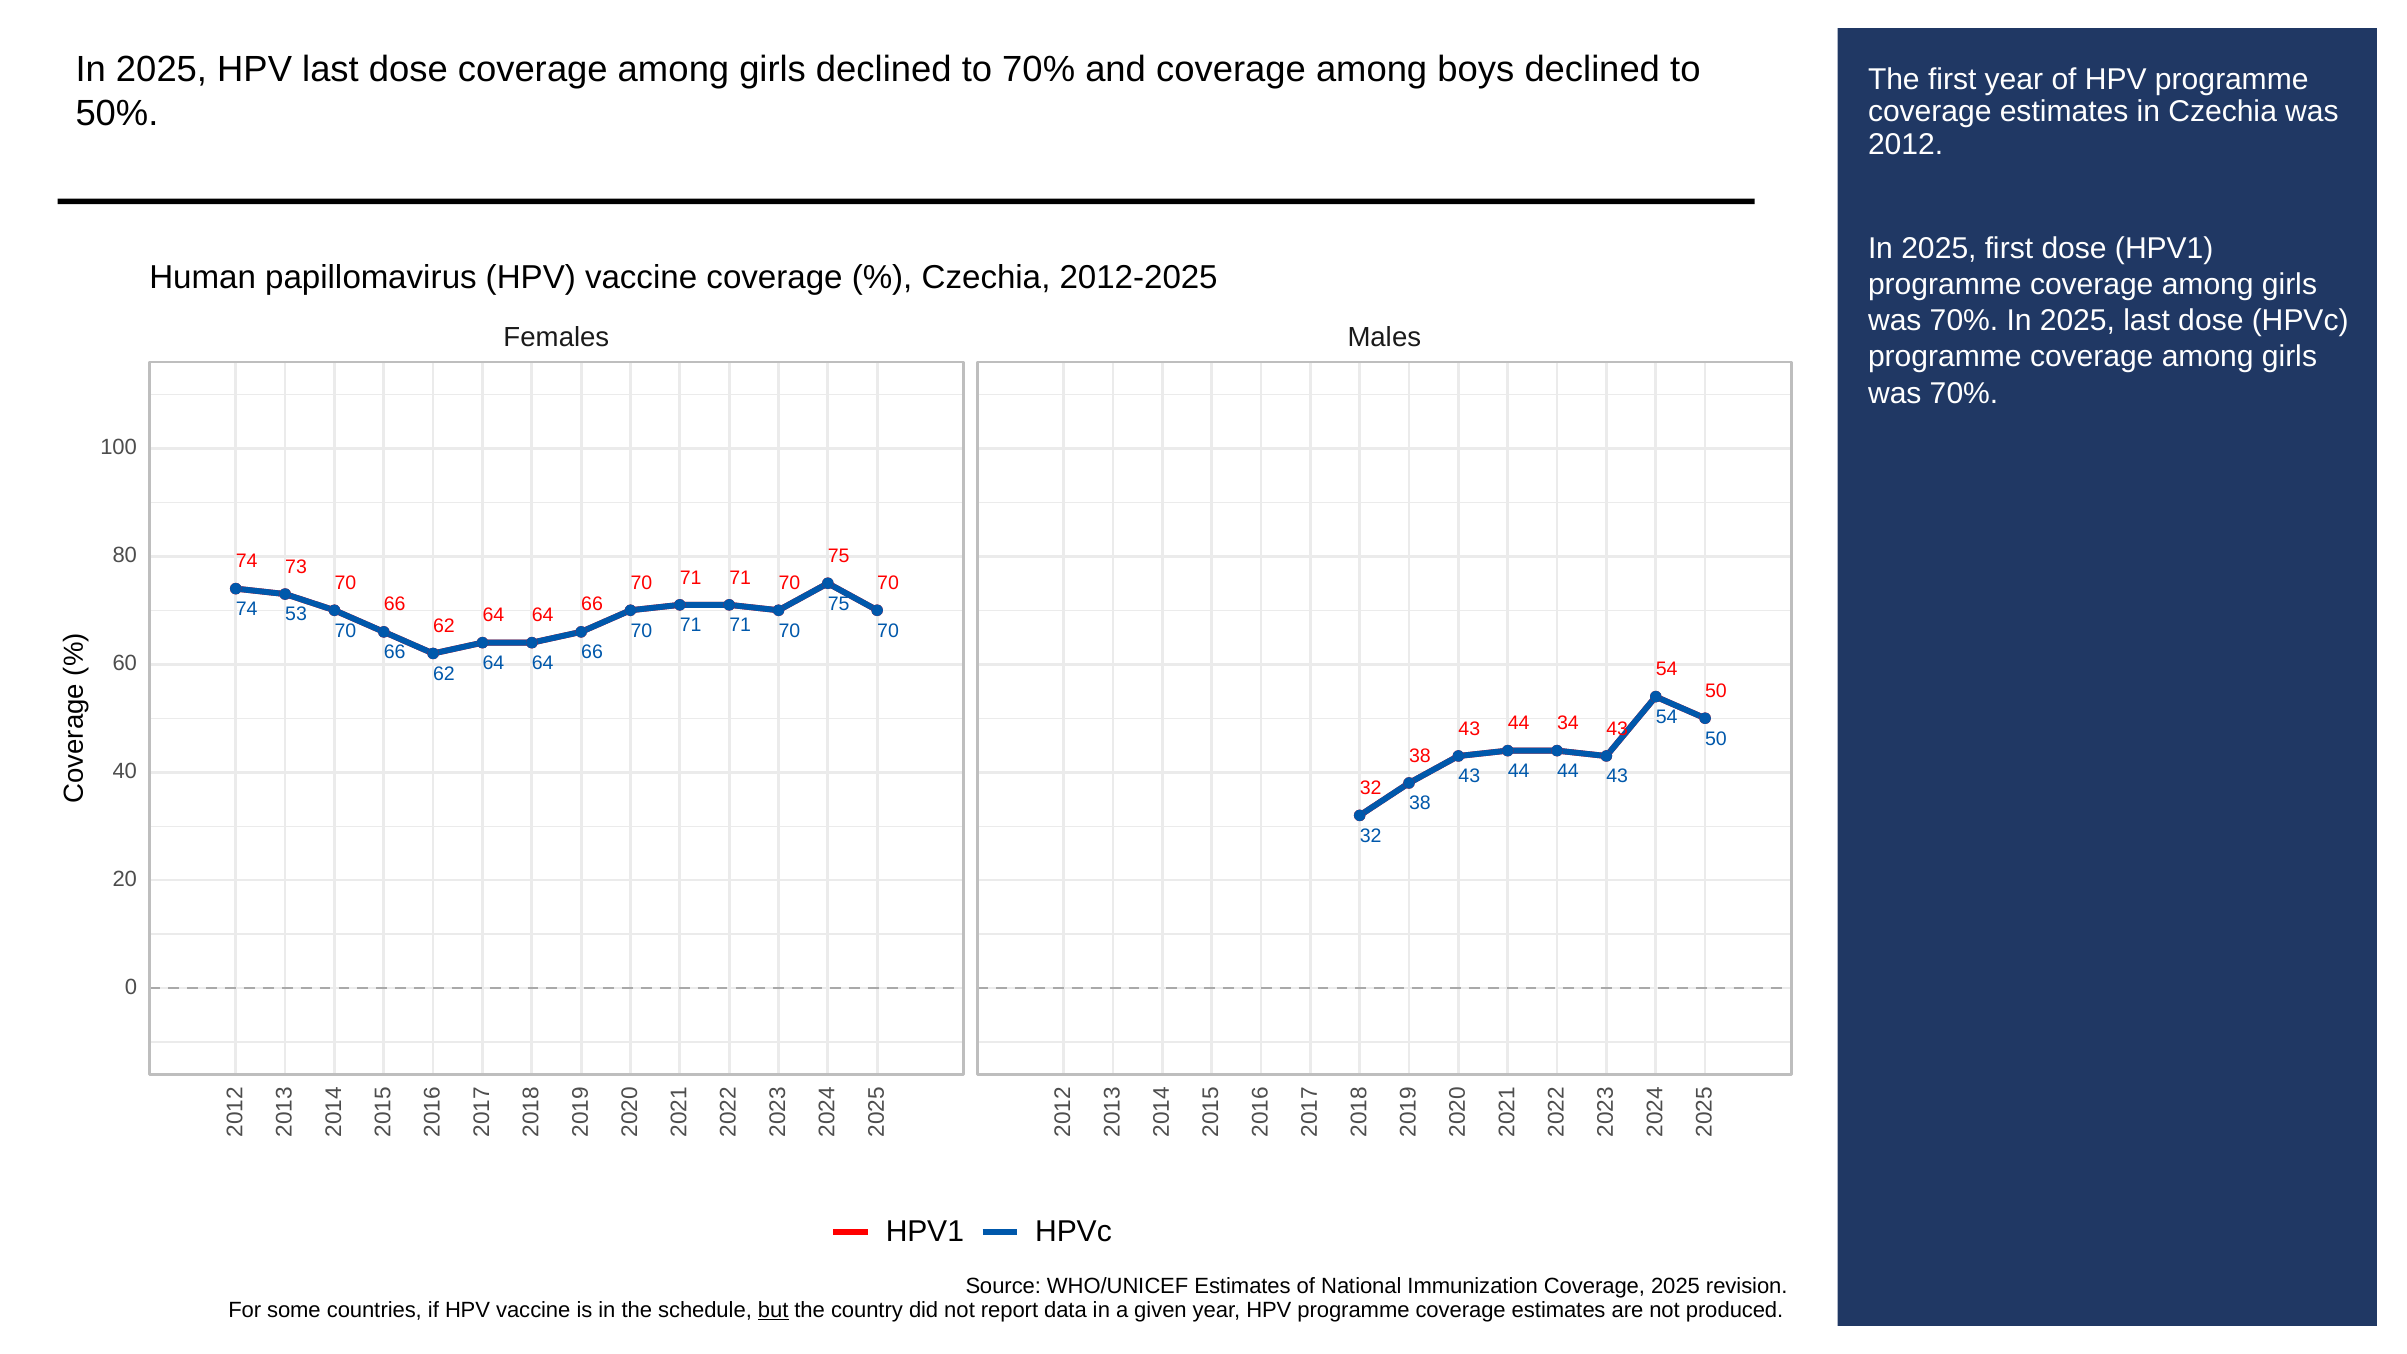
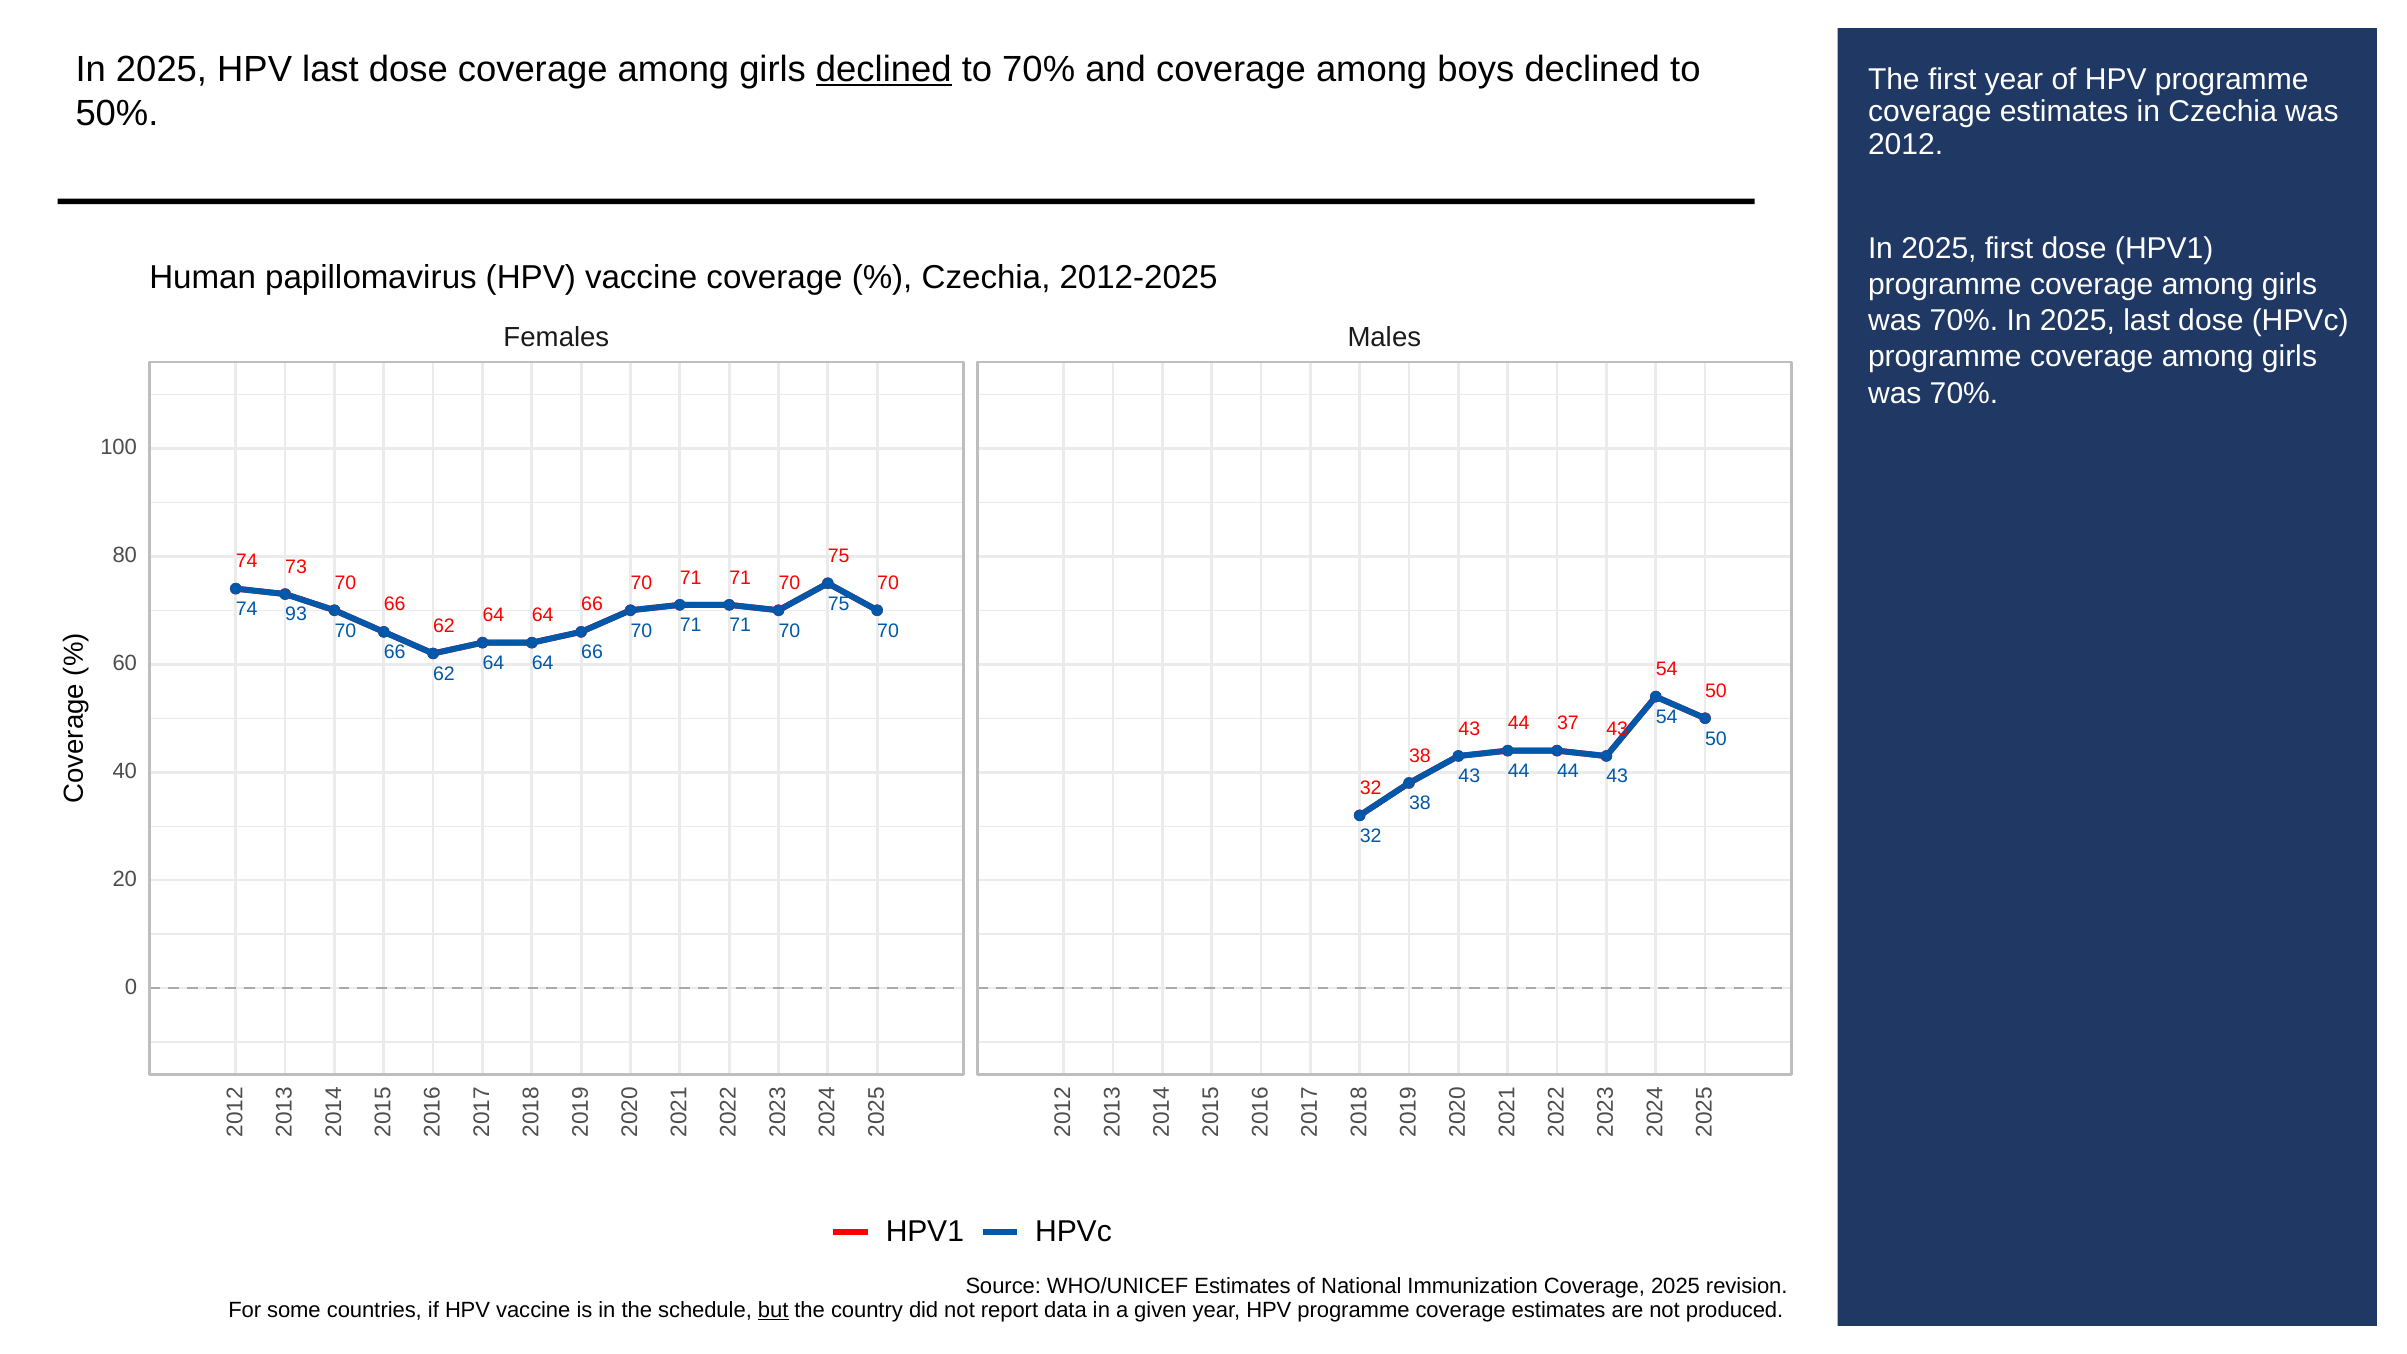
declined at (884, 69) underline: none -> present
53: 53 -> 93
34: 34 -> 37
